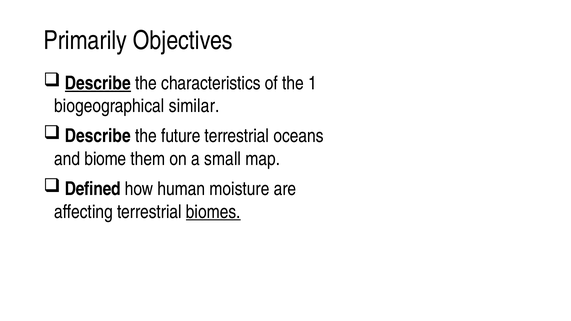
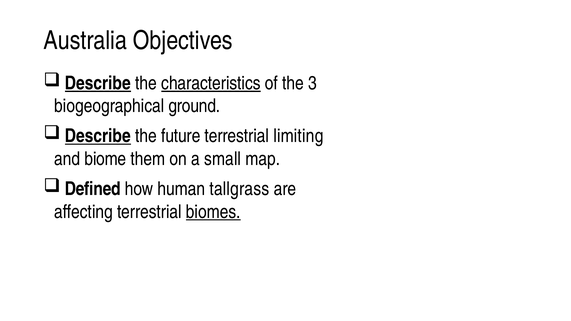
Primarily: Primarily -> Australia
characteristics underline: none -> present
1: 1 -> 3
similar: similar -> ground
Describe at (98, 136) underline: none -> present
oceans: oceans -> limiting
moisture: moisture -> tallgrass
